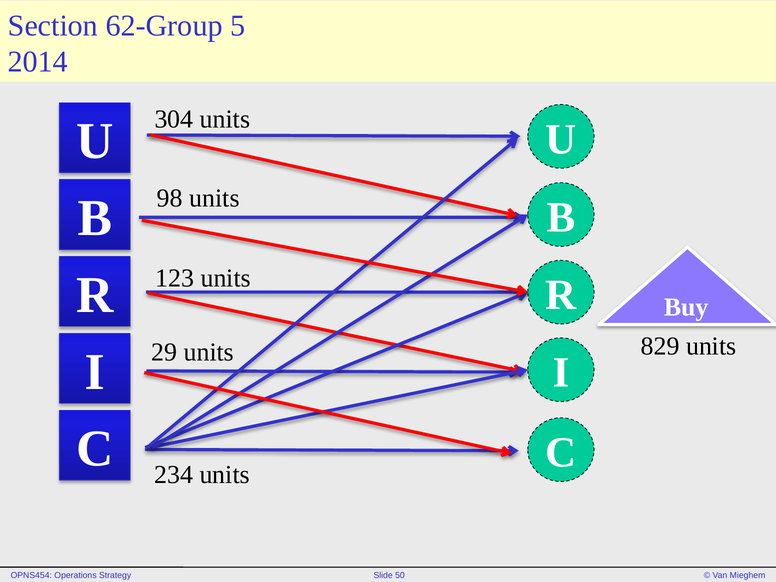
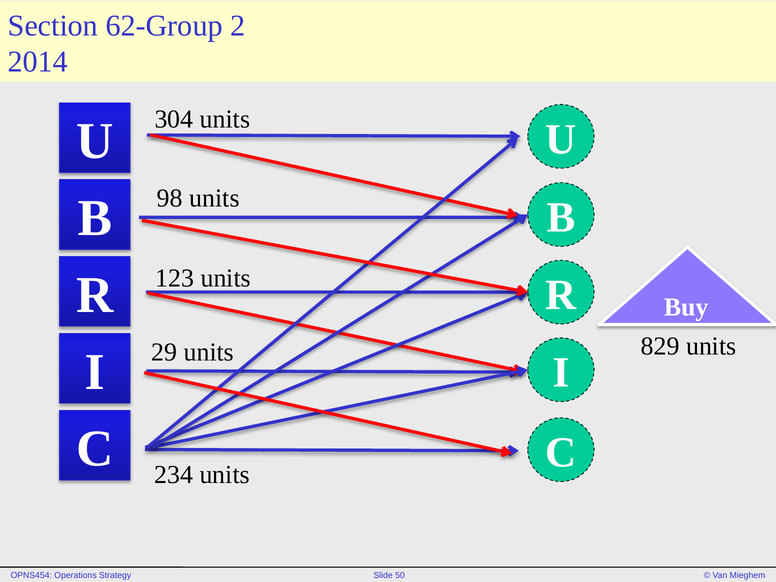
5: 5 -> 2
